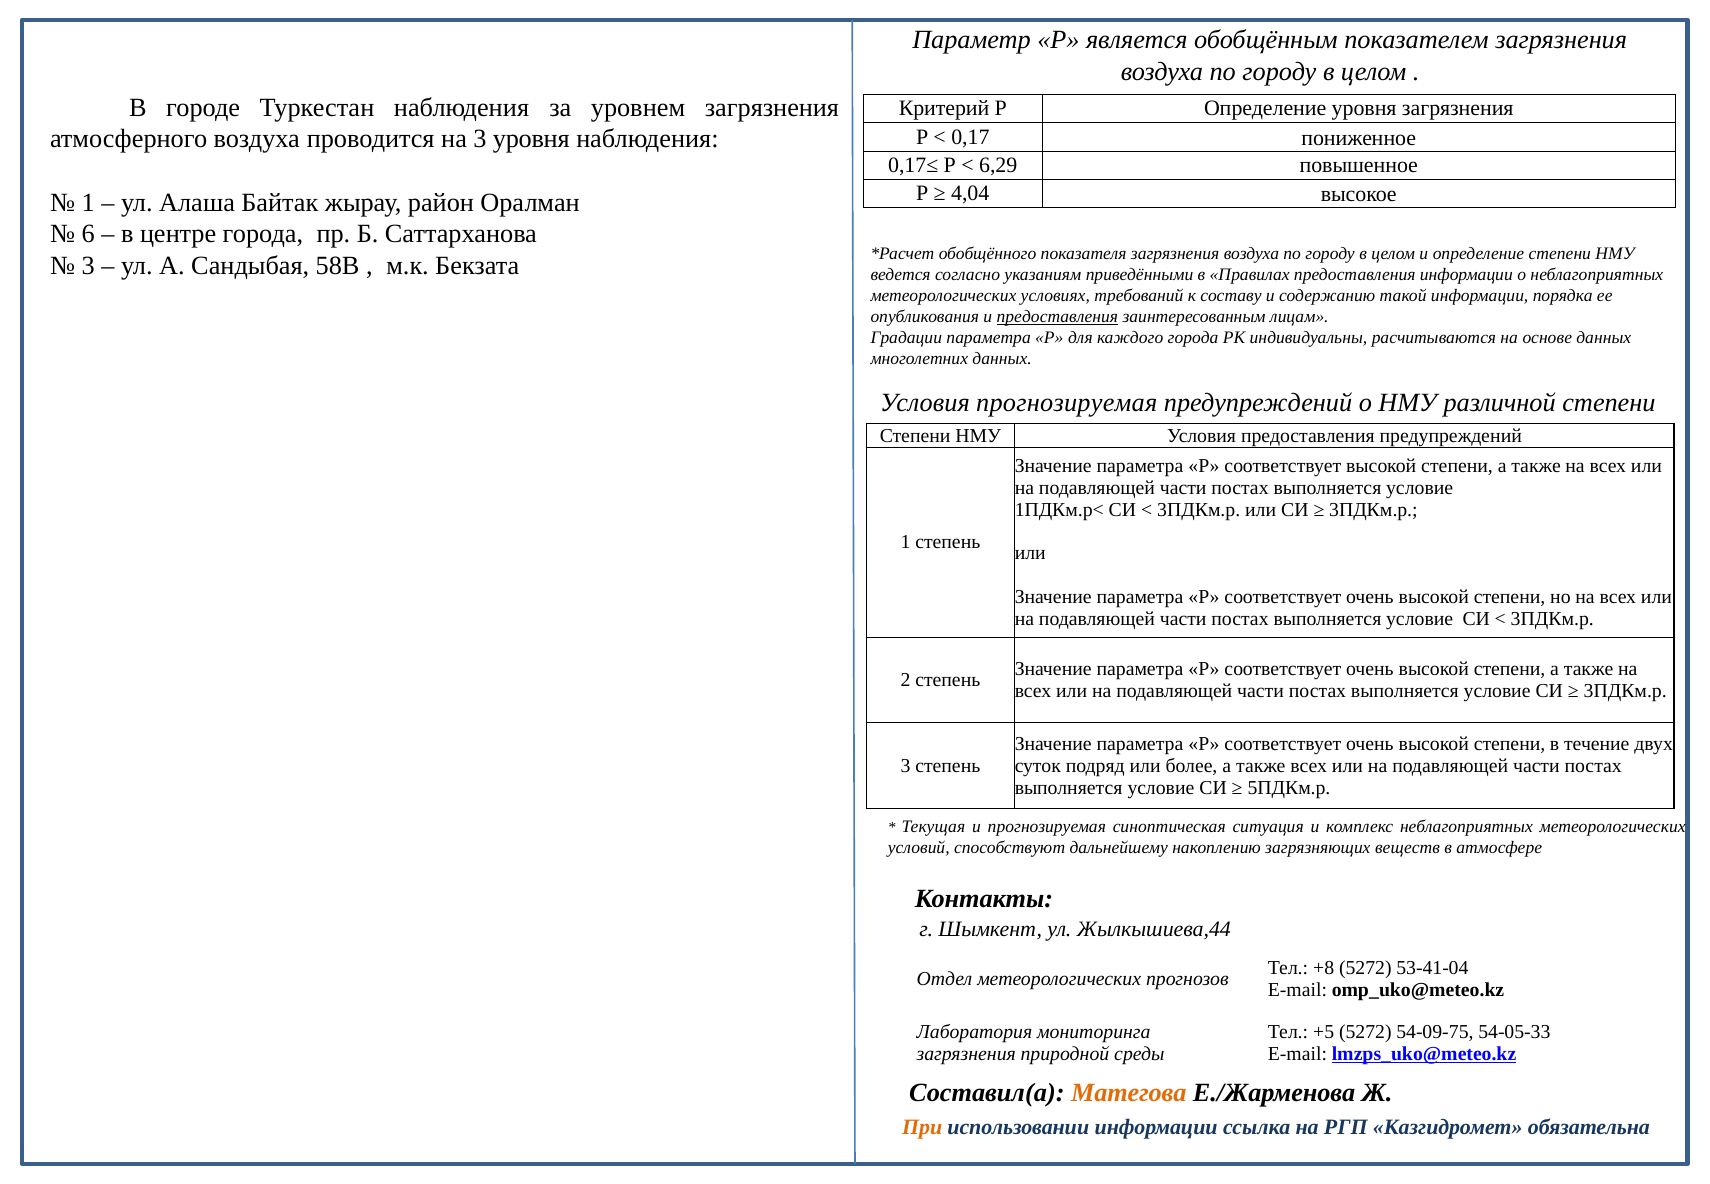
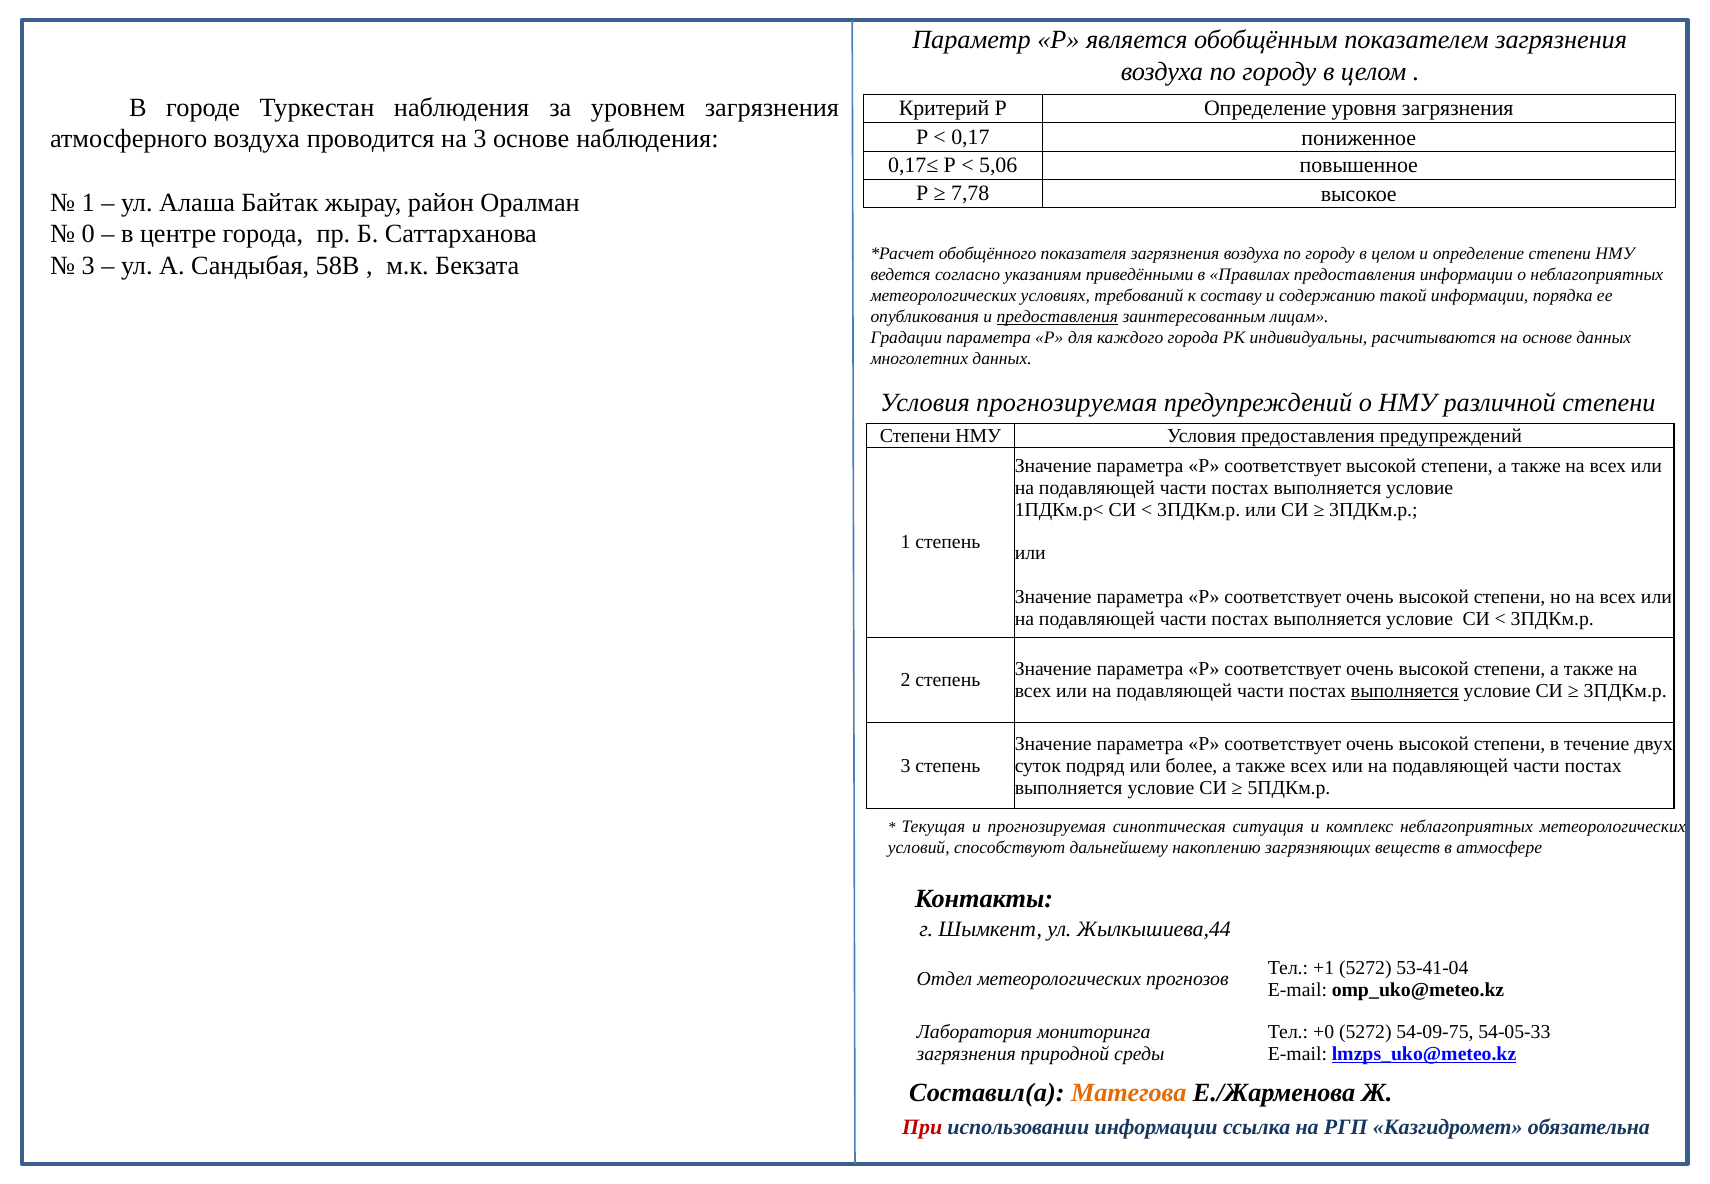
3 уровня: уровня -> основе
6,29: 6,29 -> 5,06
4,04: 4,04 -> 7,78
6: 6 -> 0
выполняется at (1405, 691) underline: none -> present
+8: +8 -> +1
+5: +5 -> +0
При colour: orange -> red
